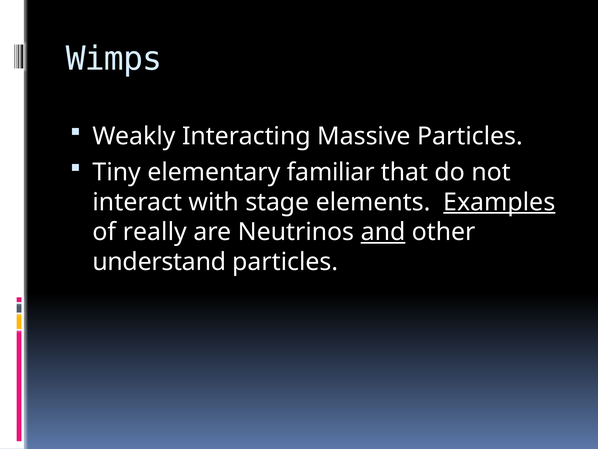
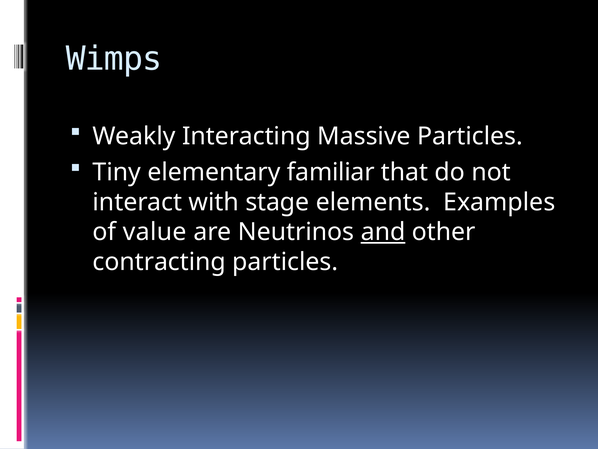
Examples underline: present -> none
really: really -> value
understand: understand -> contracting
